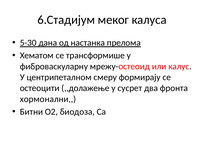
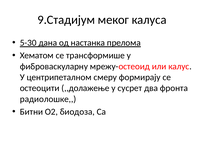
6.Стадијум: 6.Стадијум -> 9.Стадијум
хормонални: хормонални -> радиолошке
